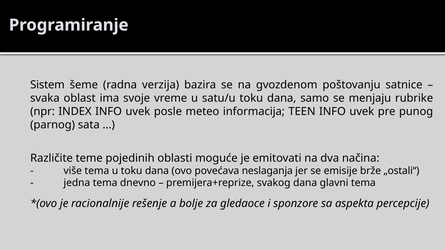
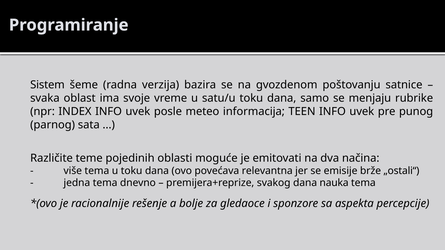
neslaganja: neslaganja -> relevantna
glavni: glavni -> nauka
